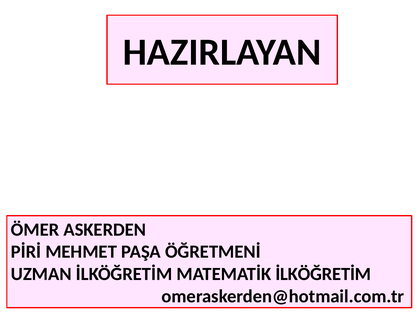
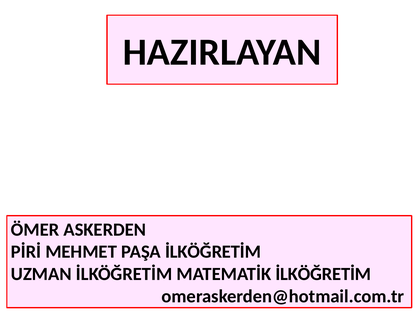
PAŞA ÖĞRETMENİ: ÖĞRETMENİ -> İLKÖĞRETİM
